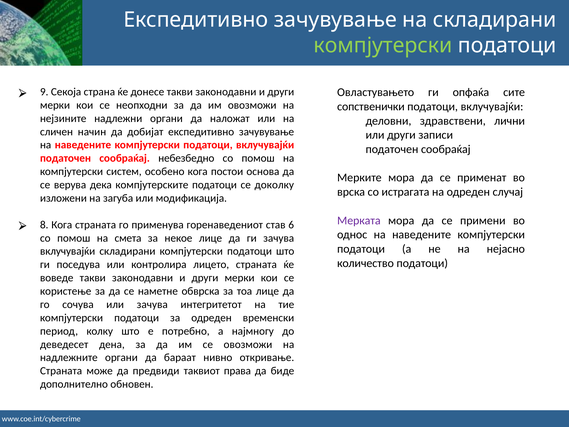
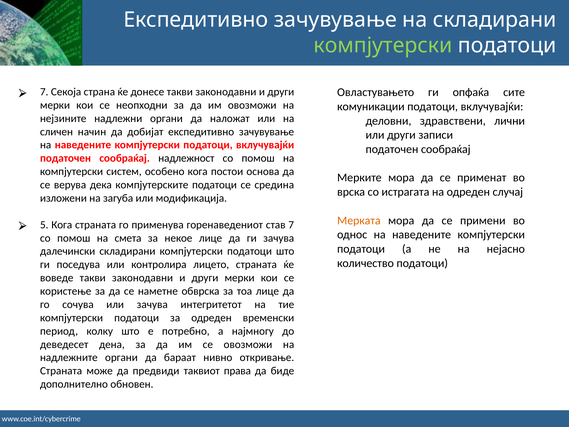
9 at (44, 92): 9 -> 7
сопственички: сопственички -> комуникации
небезбедно: небезбедно -> надлежност
доколку: доколку -> средина
Мерката colour: purple -> orange
8: 8 -> 5
став 6: 6 -> 7
вклучувајќи at (68, 251): вклучувајќи -> далечински
